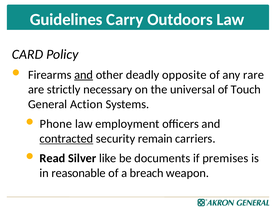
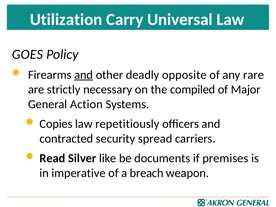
Guidelines: Guidelines -> Utilization
Outdoors: Outdoors -> Universal
CARD: CARD -> GOES
universal: universal -> compiled
Touch: Touch -> Major
Phone: Phone -> Copies
employment: employment -> repetitiously
contracted underline: present -> none
remain: remain -> spread
reasonable: reasonable -> imperative
